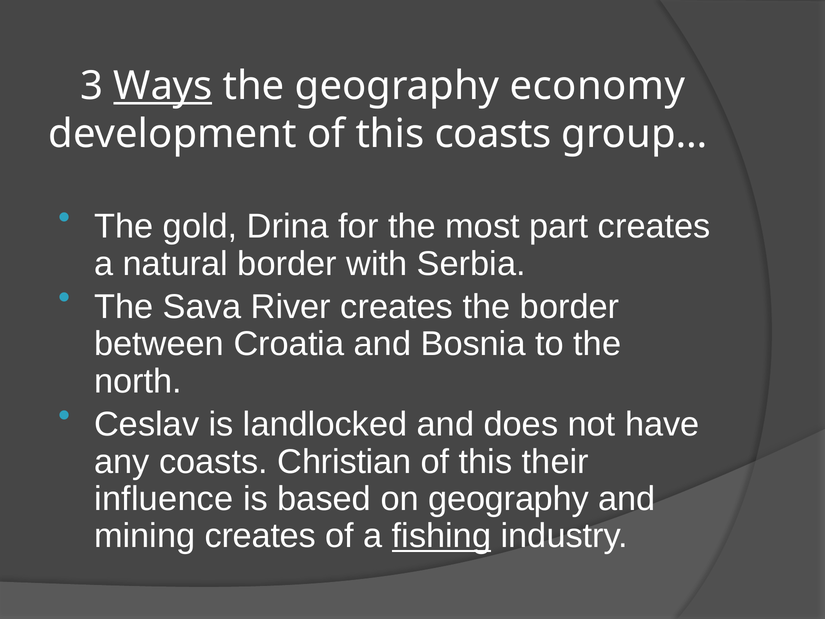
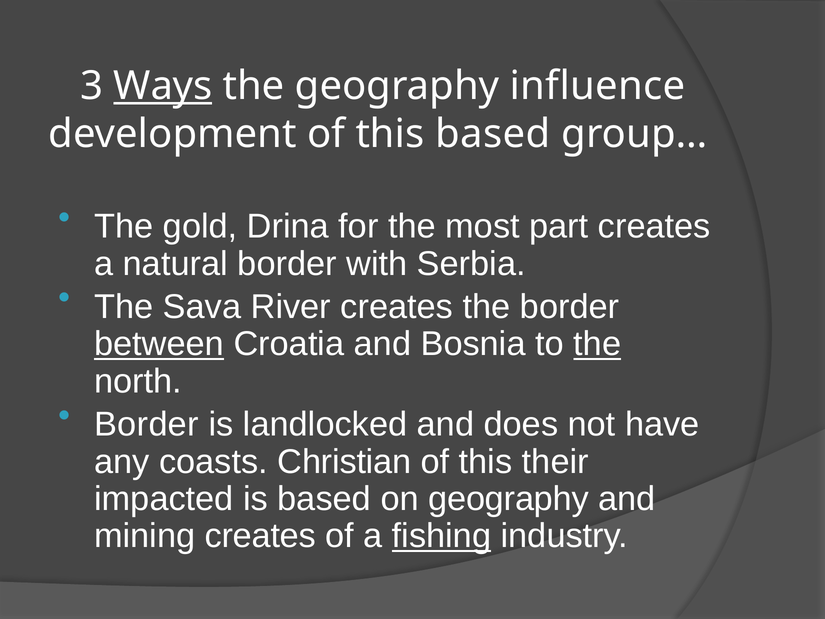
economy: economy -> influence
this coasts: coasts -> based
between underline: none -> present
the at (597, 344) underline: none -> present
Ceslav at (147, 424): Ceslav -> Border
influence: influence -> impacted
